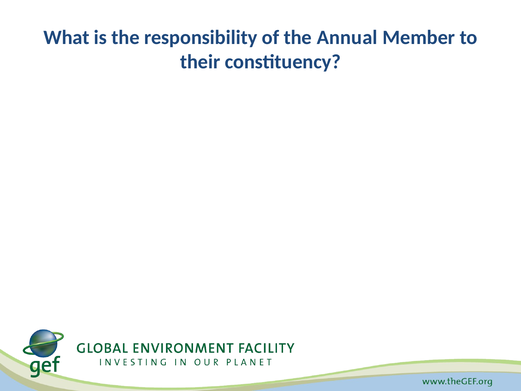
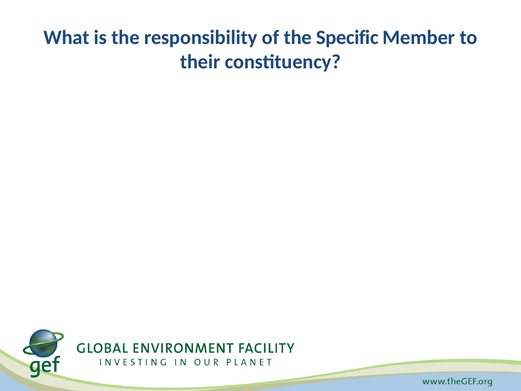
Annual: Annual -> Specific
